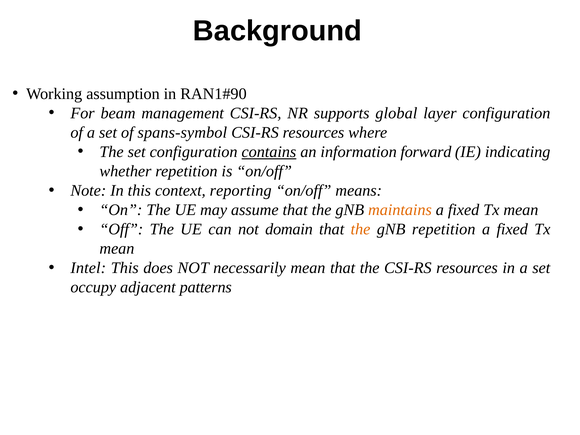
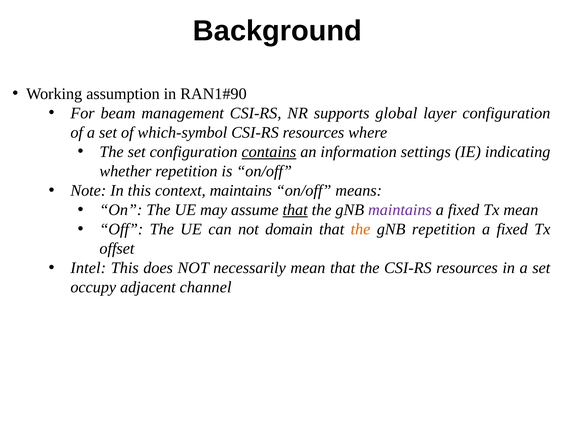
spans-symbol: spans-symbol -> which-symbol
forward: forward -> settings
context reporting: reporting -> maintains
that at (295, 210) underline: none -> present
maintains at (400, 210) colour: orange -> purple
mean at (117, 249): mean -> offset
patterns: patterns -> channel
